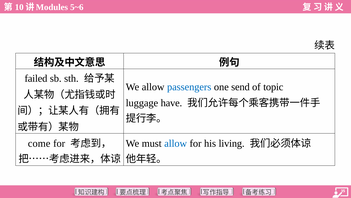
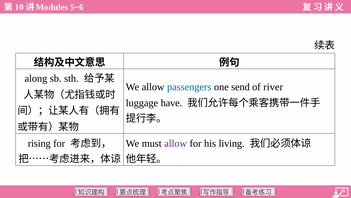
failed: failed -> along
topic: topic -> river
come: come -> rising
allow at (176, 143) colour: blue -> purple
